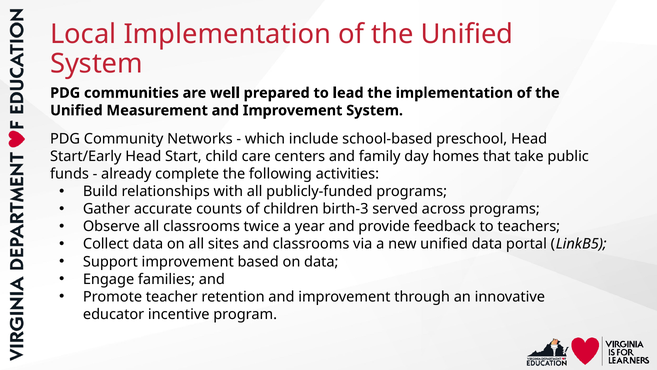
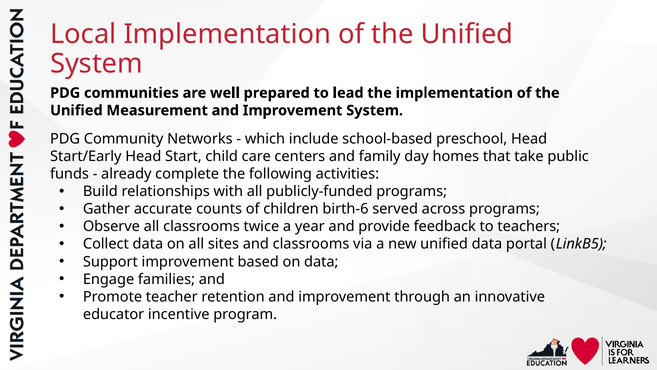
birth-3: birth-3 -> birth-6
